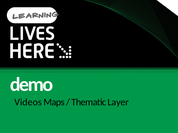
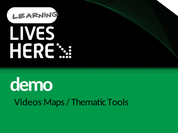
Layer: Layer -> Tools
